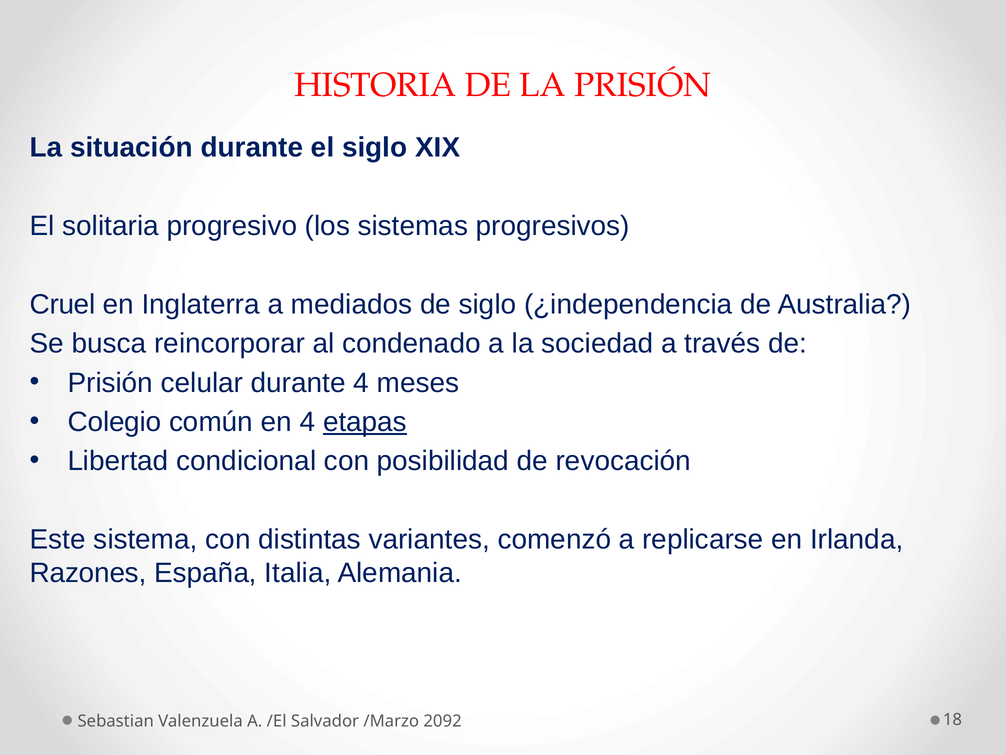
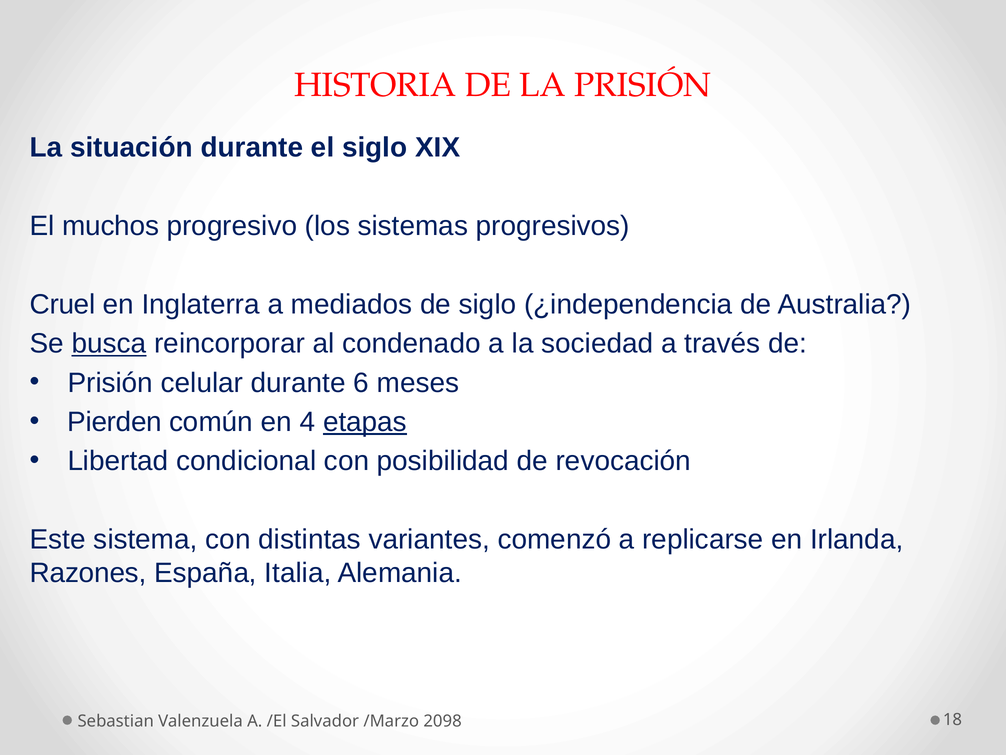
solitaria: solitaria -> muchos
busca underline: none -> present
durante 4: 4 -> 6
Colegio: Colegio -> Pierden
2092: 2092 -> 2098
